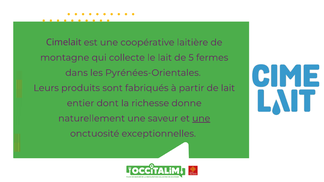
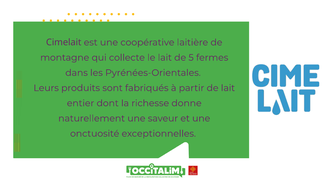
une at (201, 119) underline: present -> none
